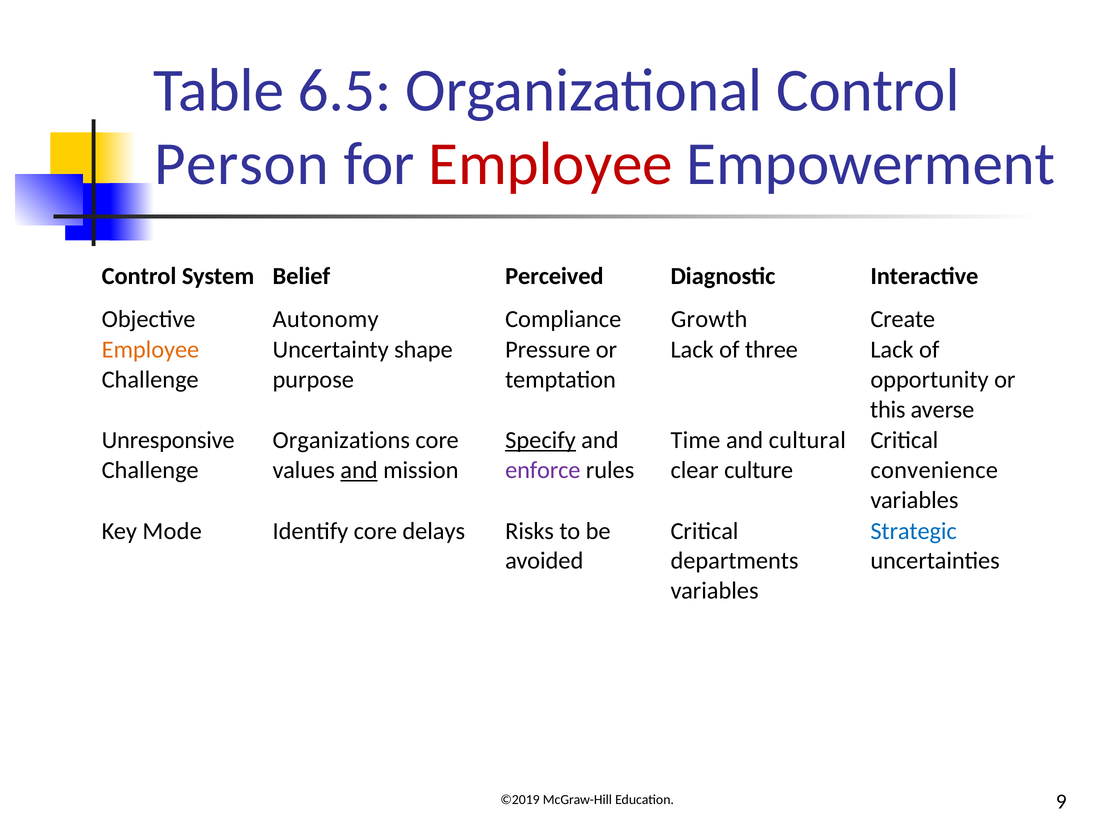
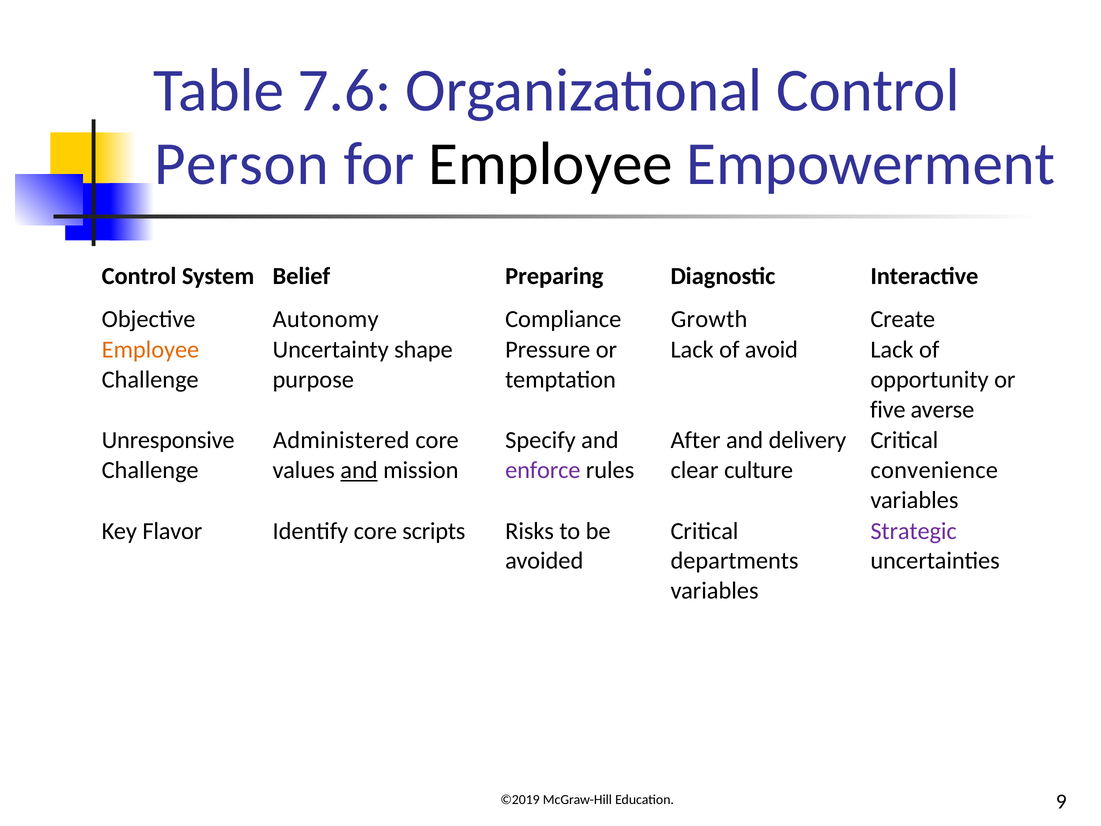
6.5: 6.5 -> 7.6
Employee at (551, 164) colour: red -> black
Perceived: Perceived -> Preparing
three: three -> avoid
this: this -> five
Organizations: Organizations -> Administered
Specify underline: present -> none
Time: Time -> After
cultural: cultural -> delivery
Mode: Mode -> Flavor
delays: delays -> scripts
Strategic colour: blue -> purple
